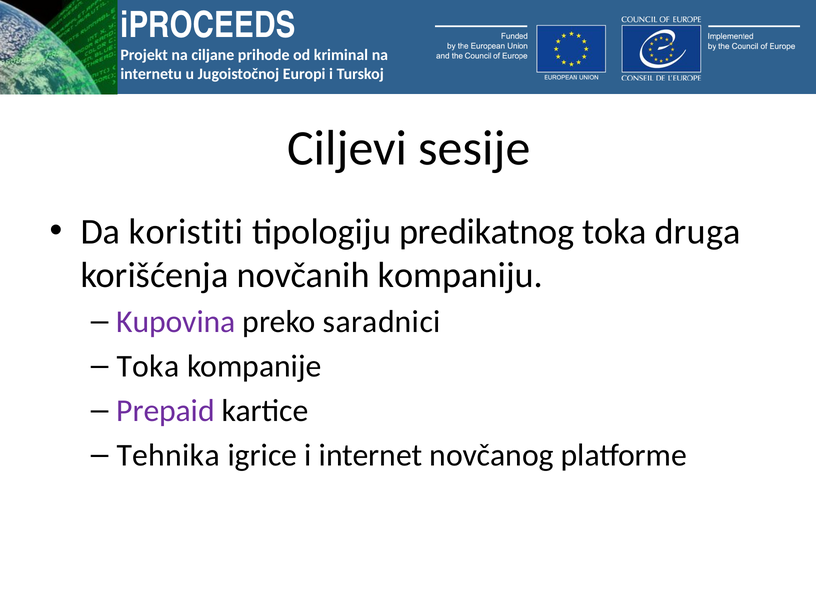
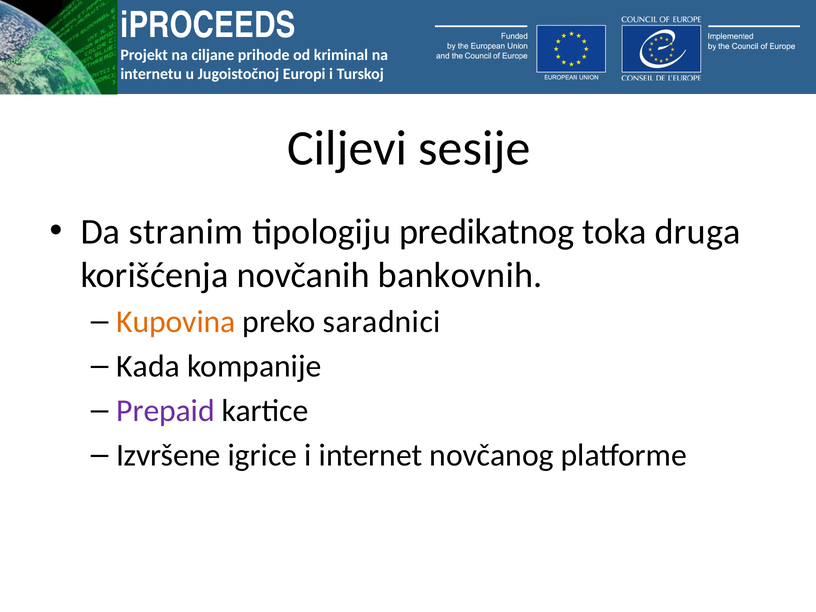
koristiti: koristiti -> stranim
kompaniju: kompaniju -> bankovnih
Kupovina colour: purple -> orange
Toka at (148, 366): Toka -> Kada
Tehnika: Tehnika -> Izvršene
